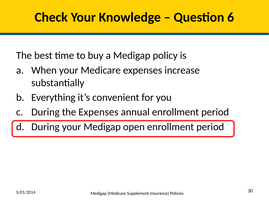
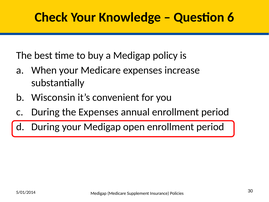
Everything: Everything -> Wisconsin
